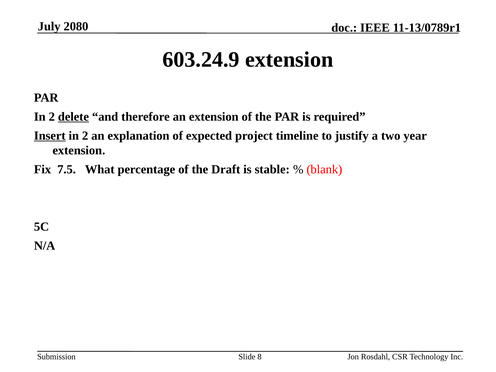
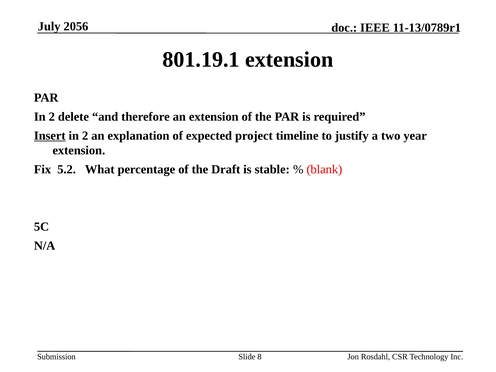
2080: 2080 -> 2056
603.24.9: 603.24.9 -> 801.19.1
delete underline: present -> none
7.5: 7.5 -> 5.2
